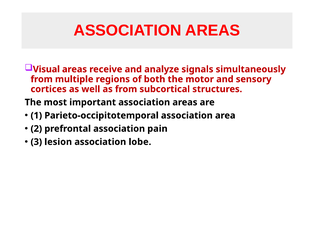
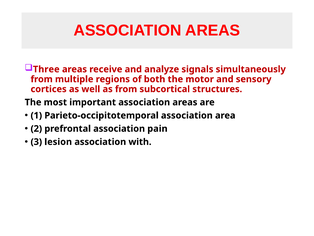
Visual: Visual -> Three
lobe: lobe -> with
